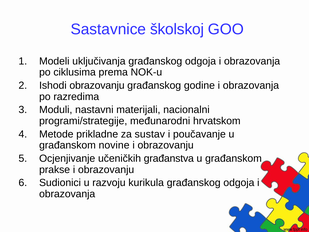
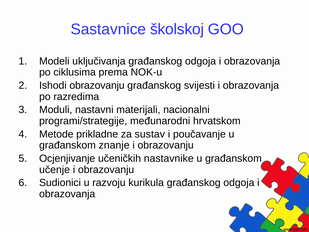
godine: godine -> svijesti
novine: novine -> znanje
građanstva: građanstva -> nastavnike
prakse: prakse -> učenje
